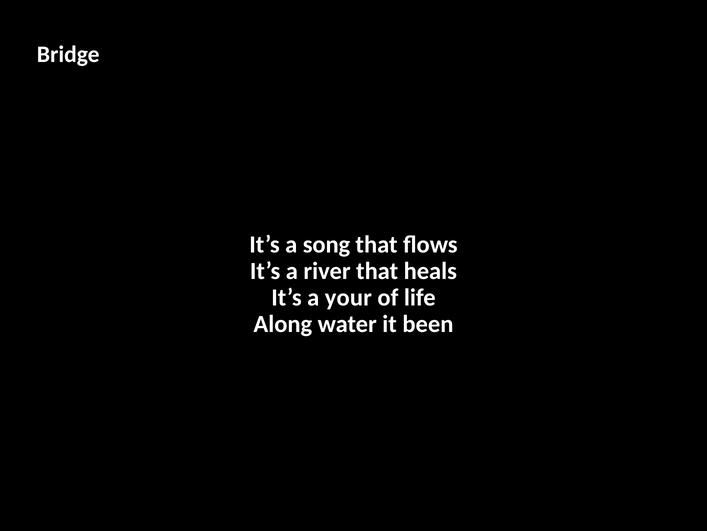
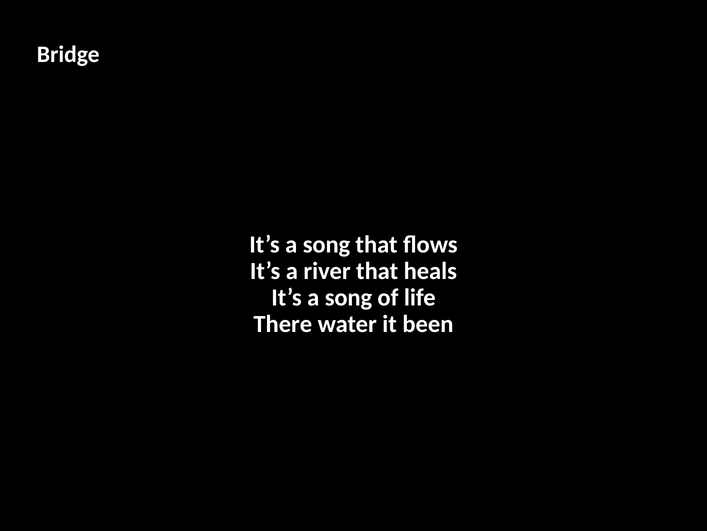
your at (348, 297): your -> song
Along: Along -> There
